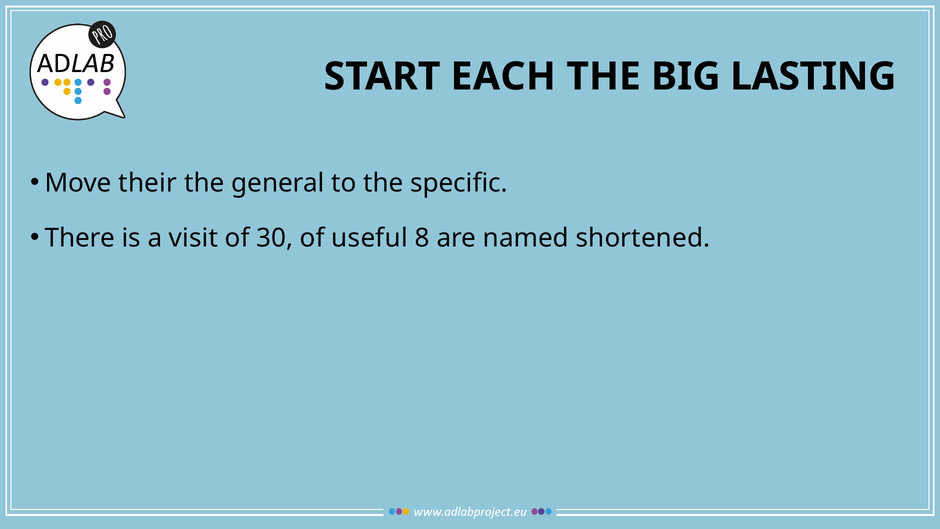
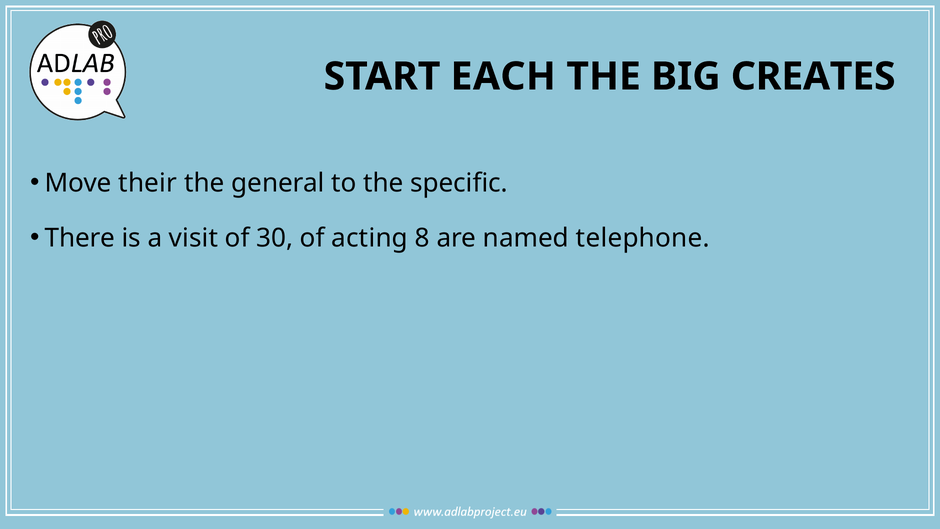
LASTING: LASTING -> CREATES
useful: useful -> acting
shortened: shortened -> telephone
